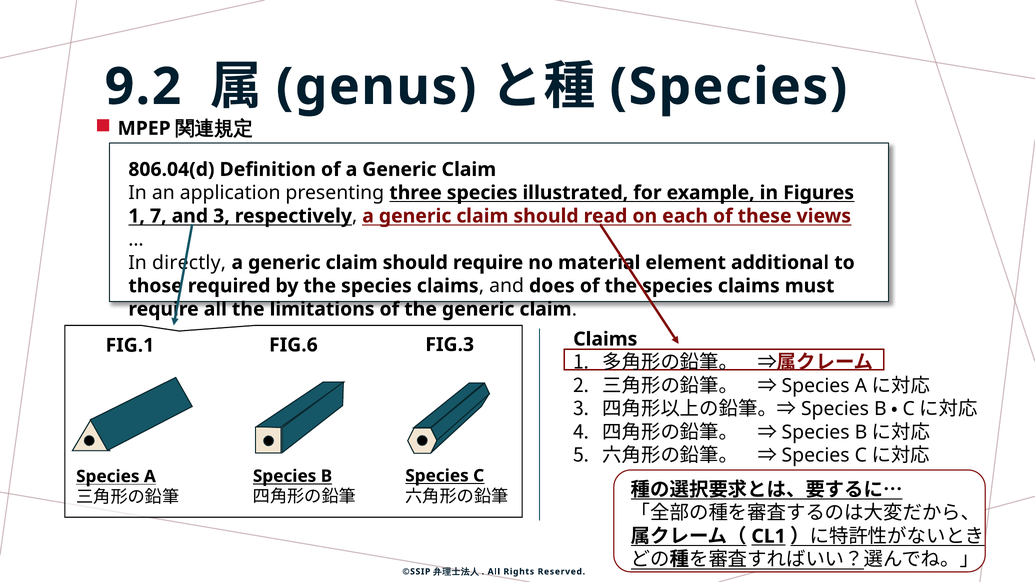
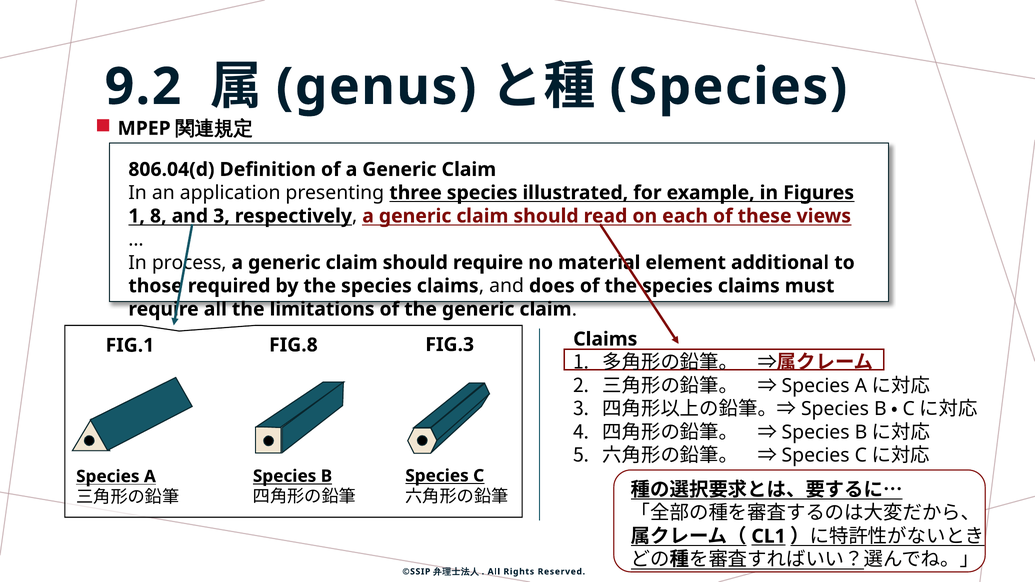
7: 7 -> 8
directly: directly -> process
FIG.6: FIG.6 -> FIG.8
